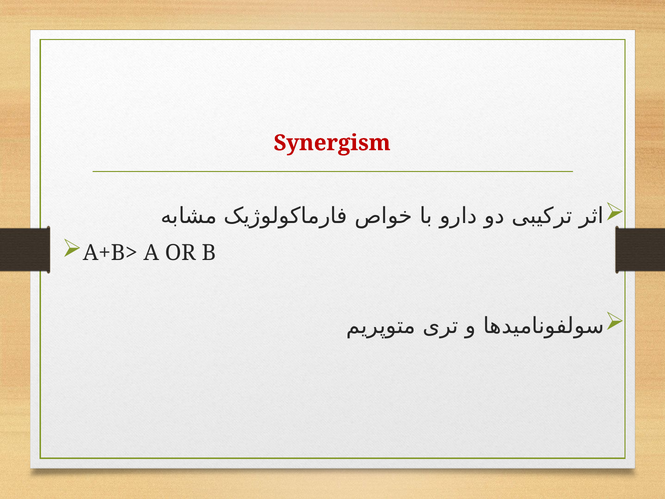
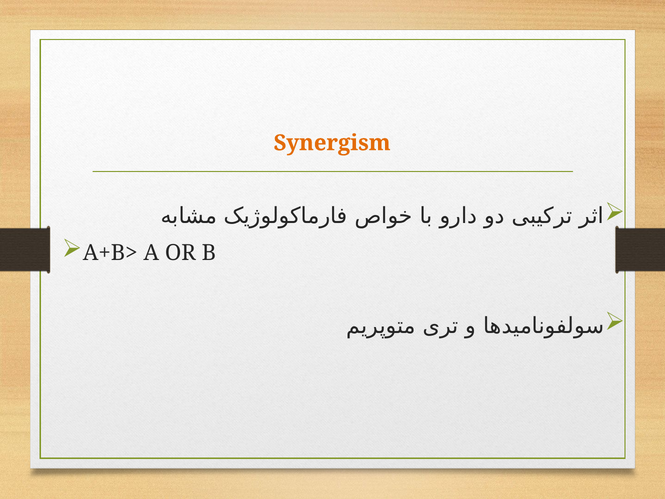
Synergism colour: red -> orange
